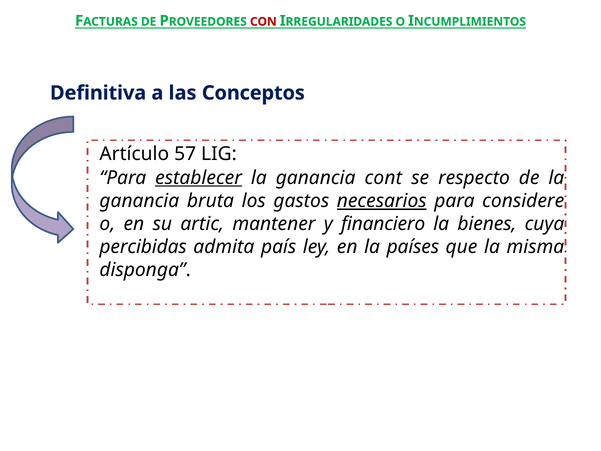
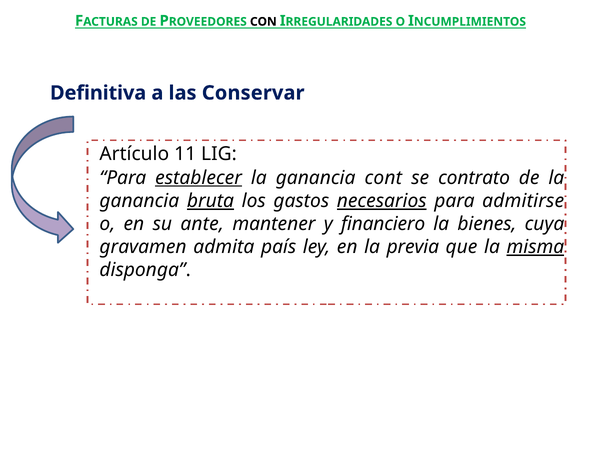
CON colour: red -> black
Conceptos: Conceptos -> Conservar
57: 57 -> 11
respecto: respecto -> contrato
bruta underline: none -> present
considere: considere -> admitirse
artic: artic -> ante
percibidas: percibidas -> gravamen
países: países -> previa
misma underline: none -> present
